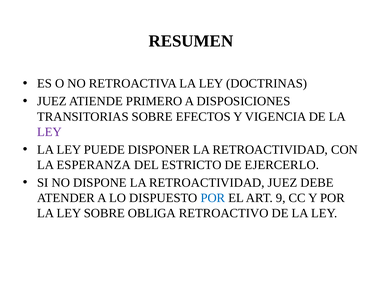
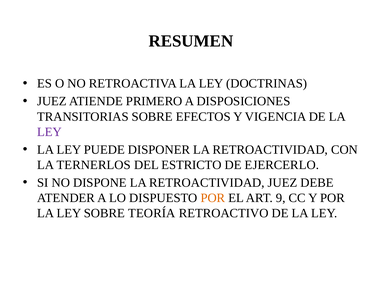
ESPERANZA: ESPERANZA -> TERNERLOS
POR at (213, 198) colour: blue -> orange
OBLIGA: OBLIGA -> TEORÍA
